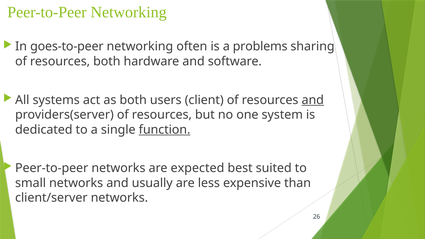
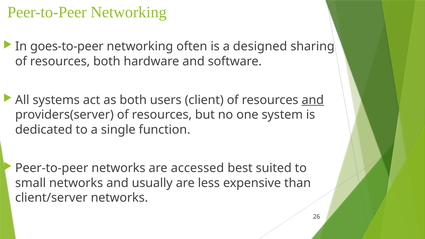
problems: problems -> designed
function underline: present -> none
expected: expected -> accessed
